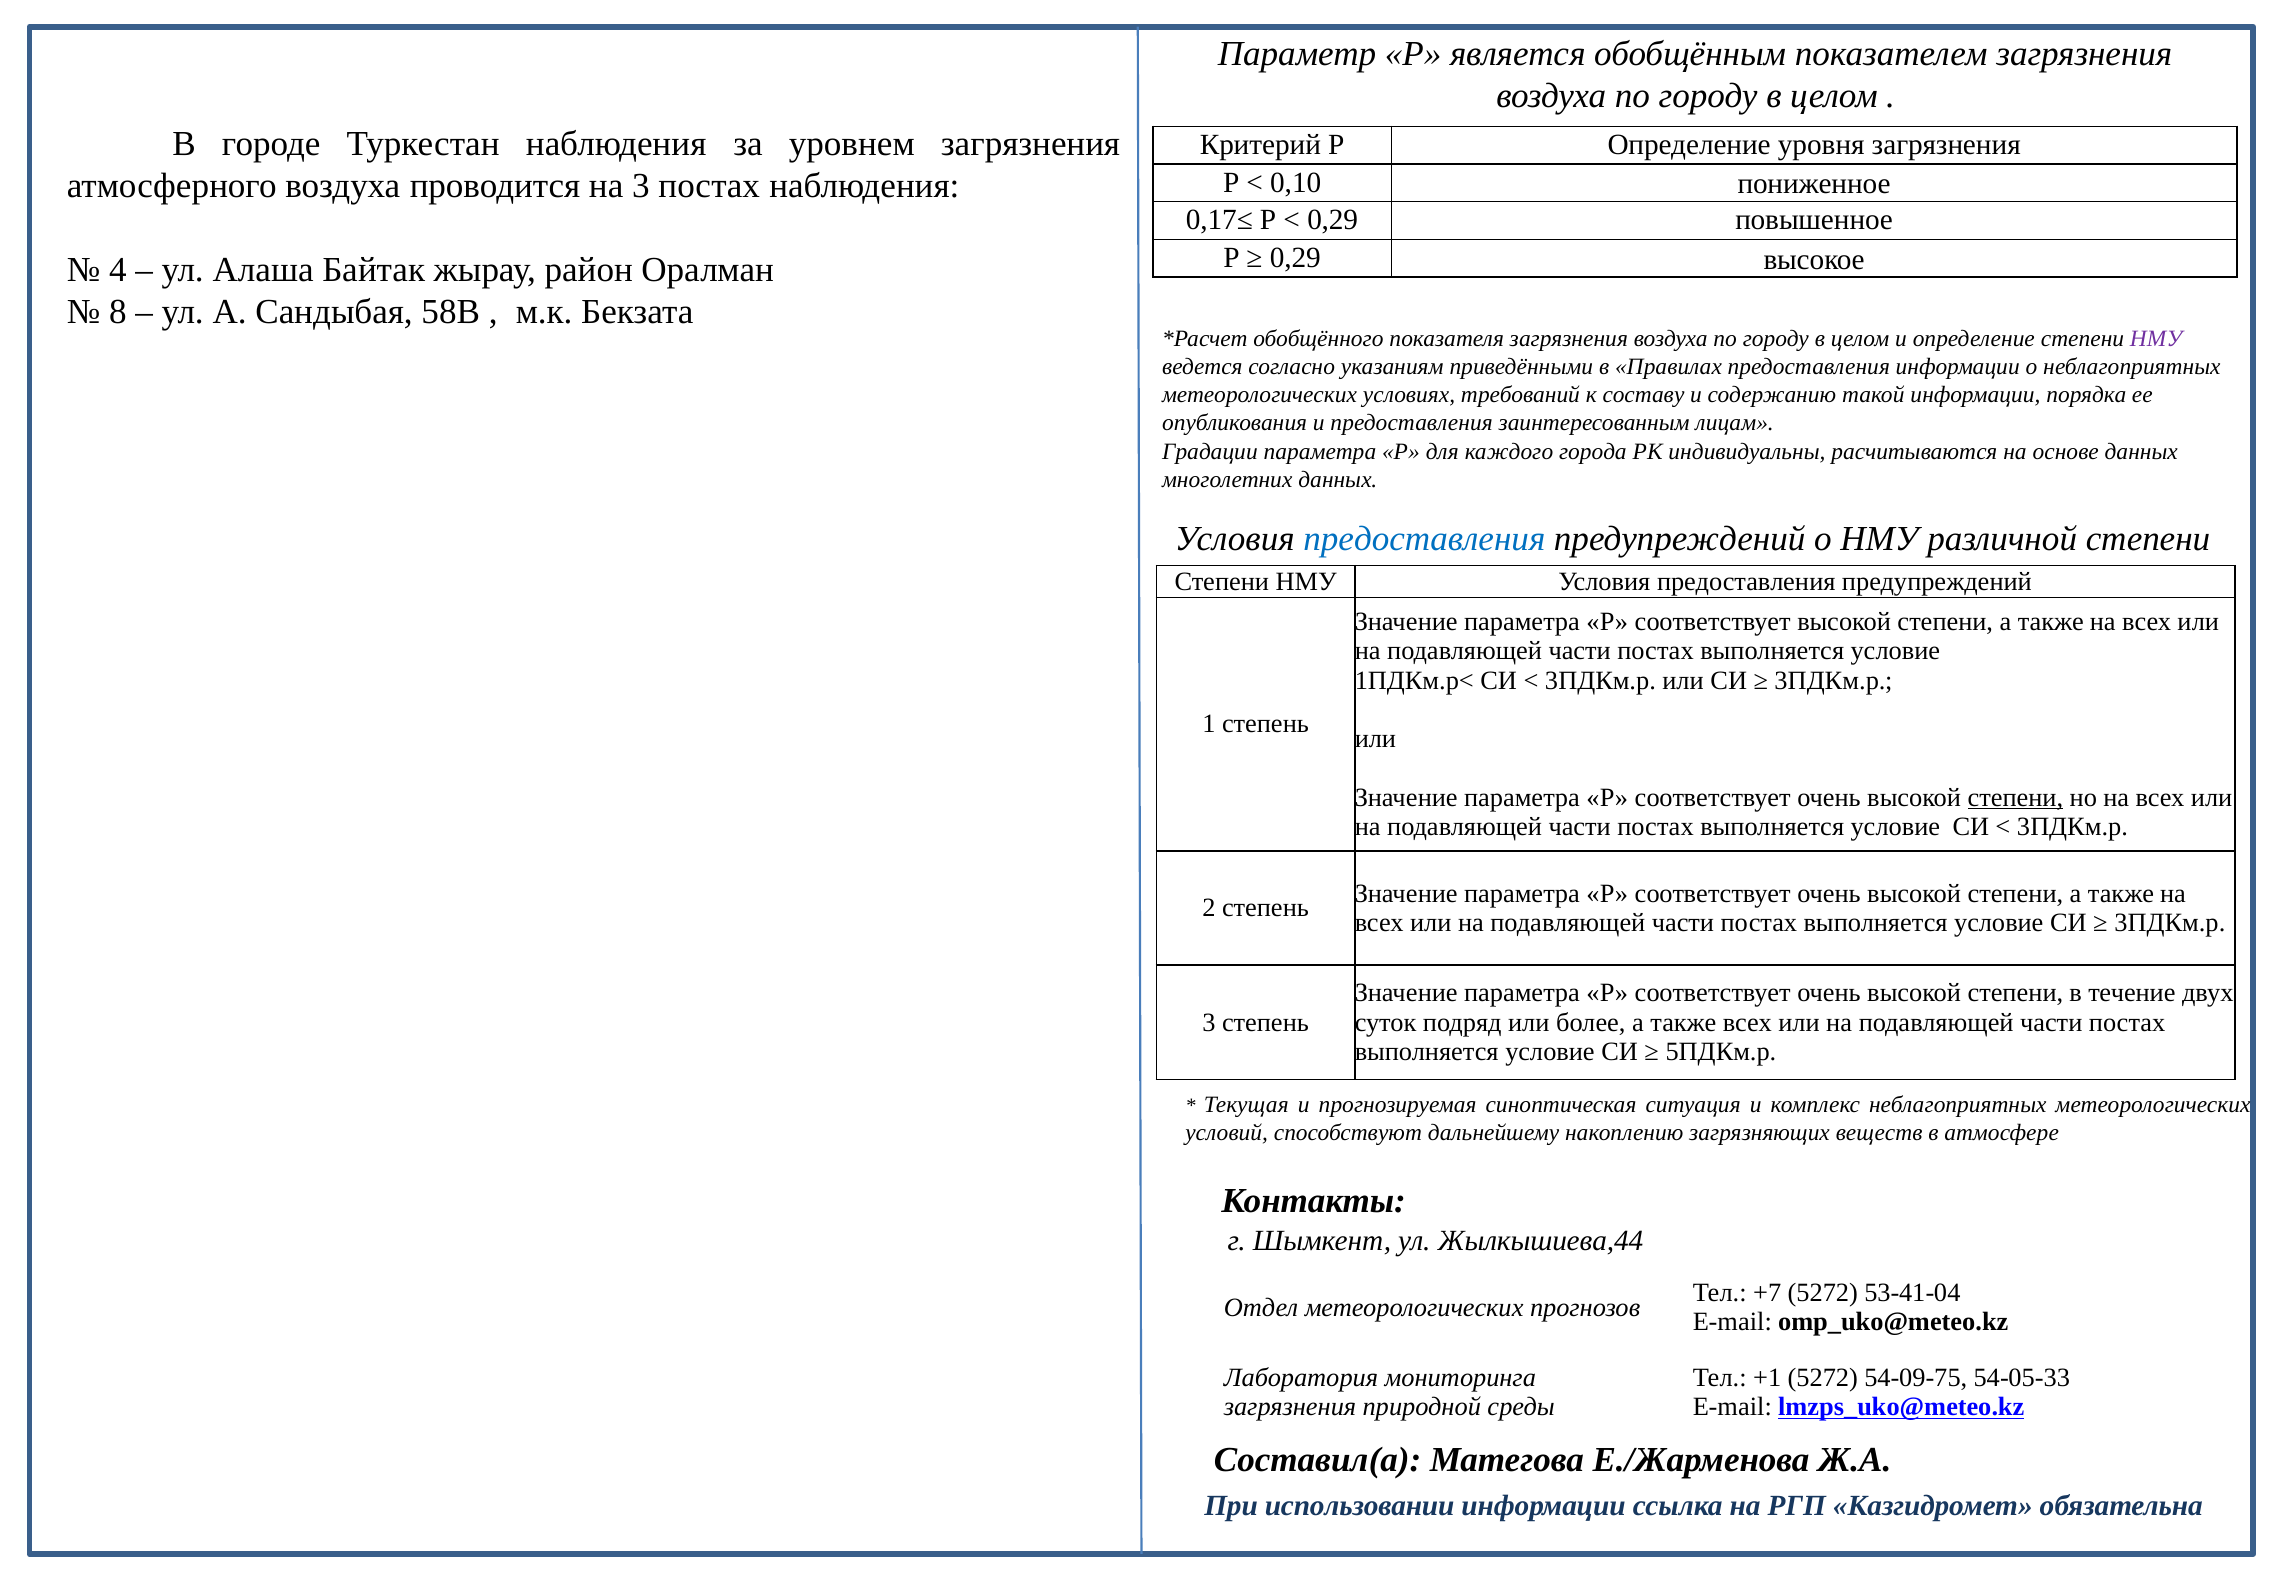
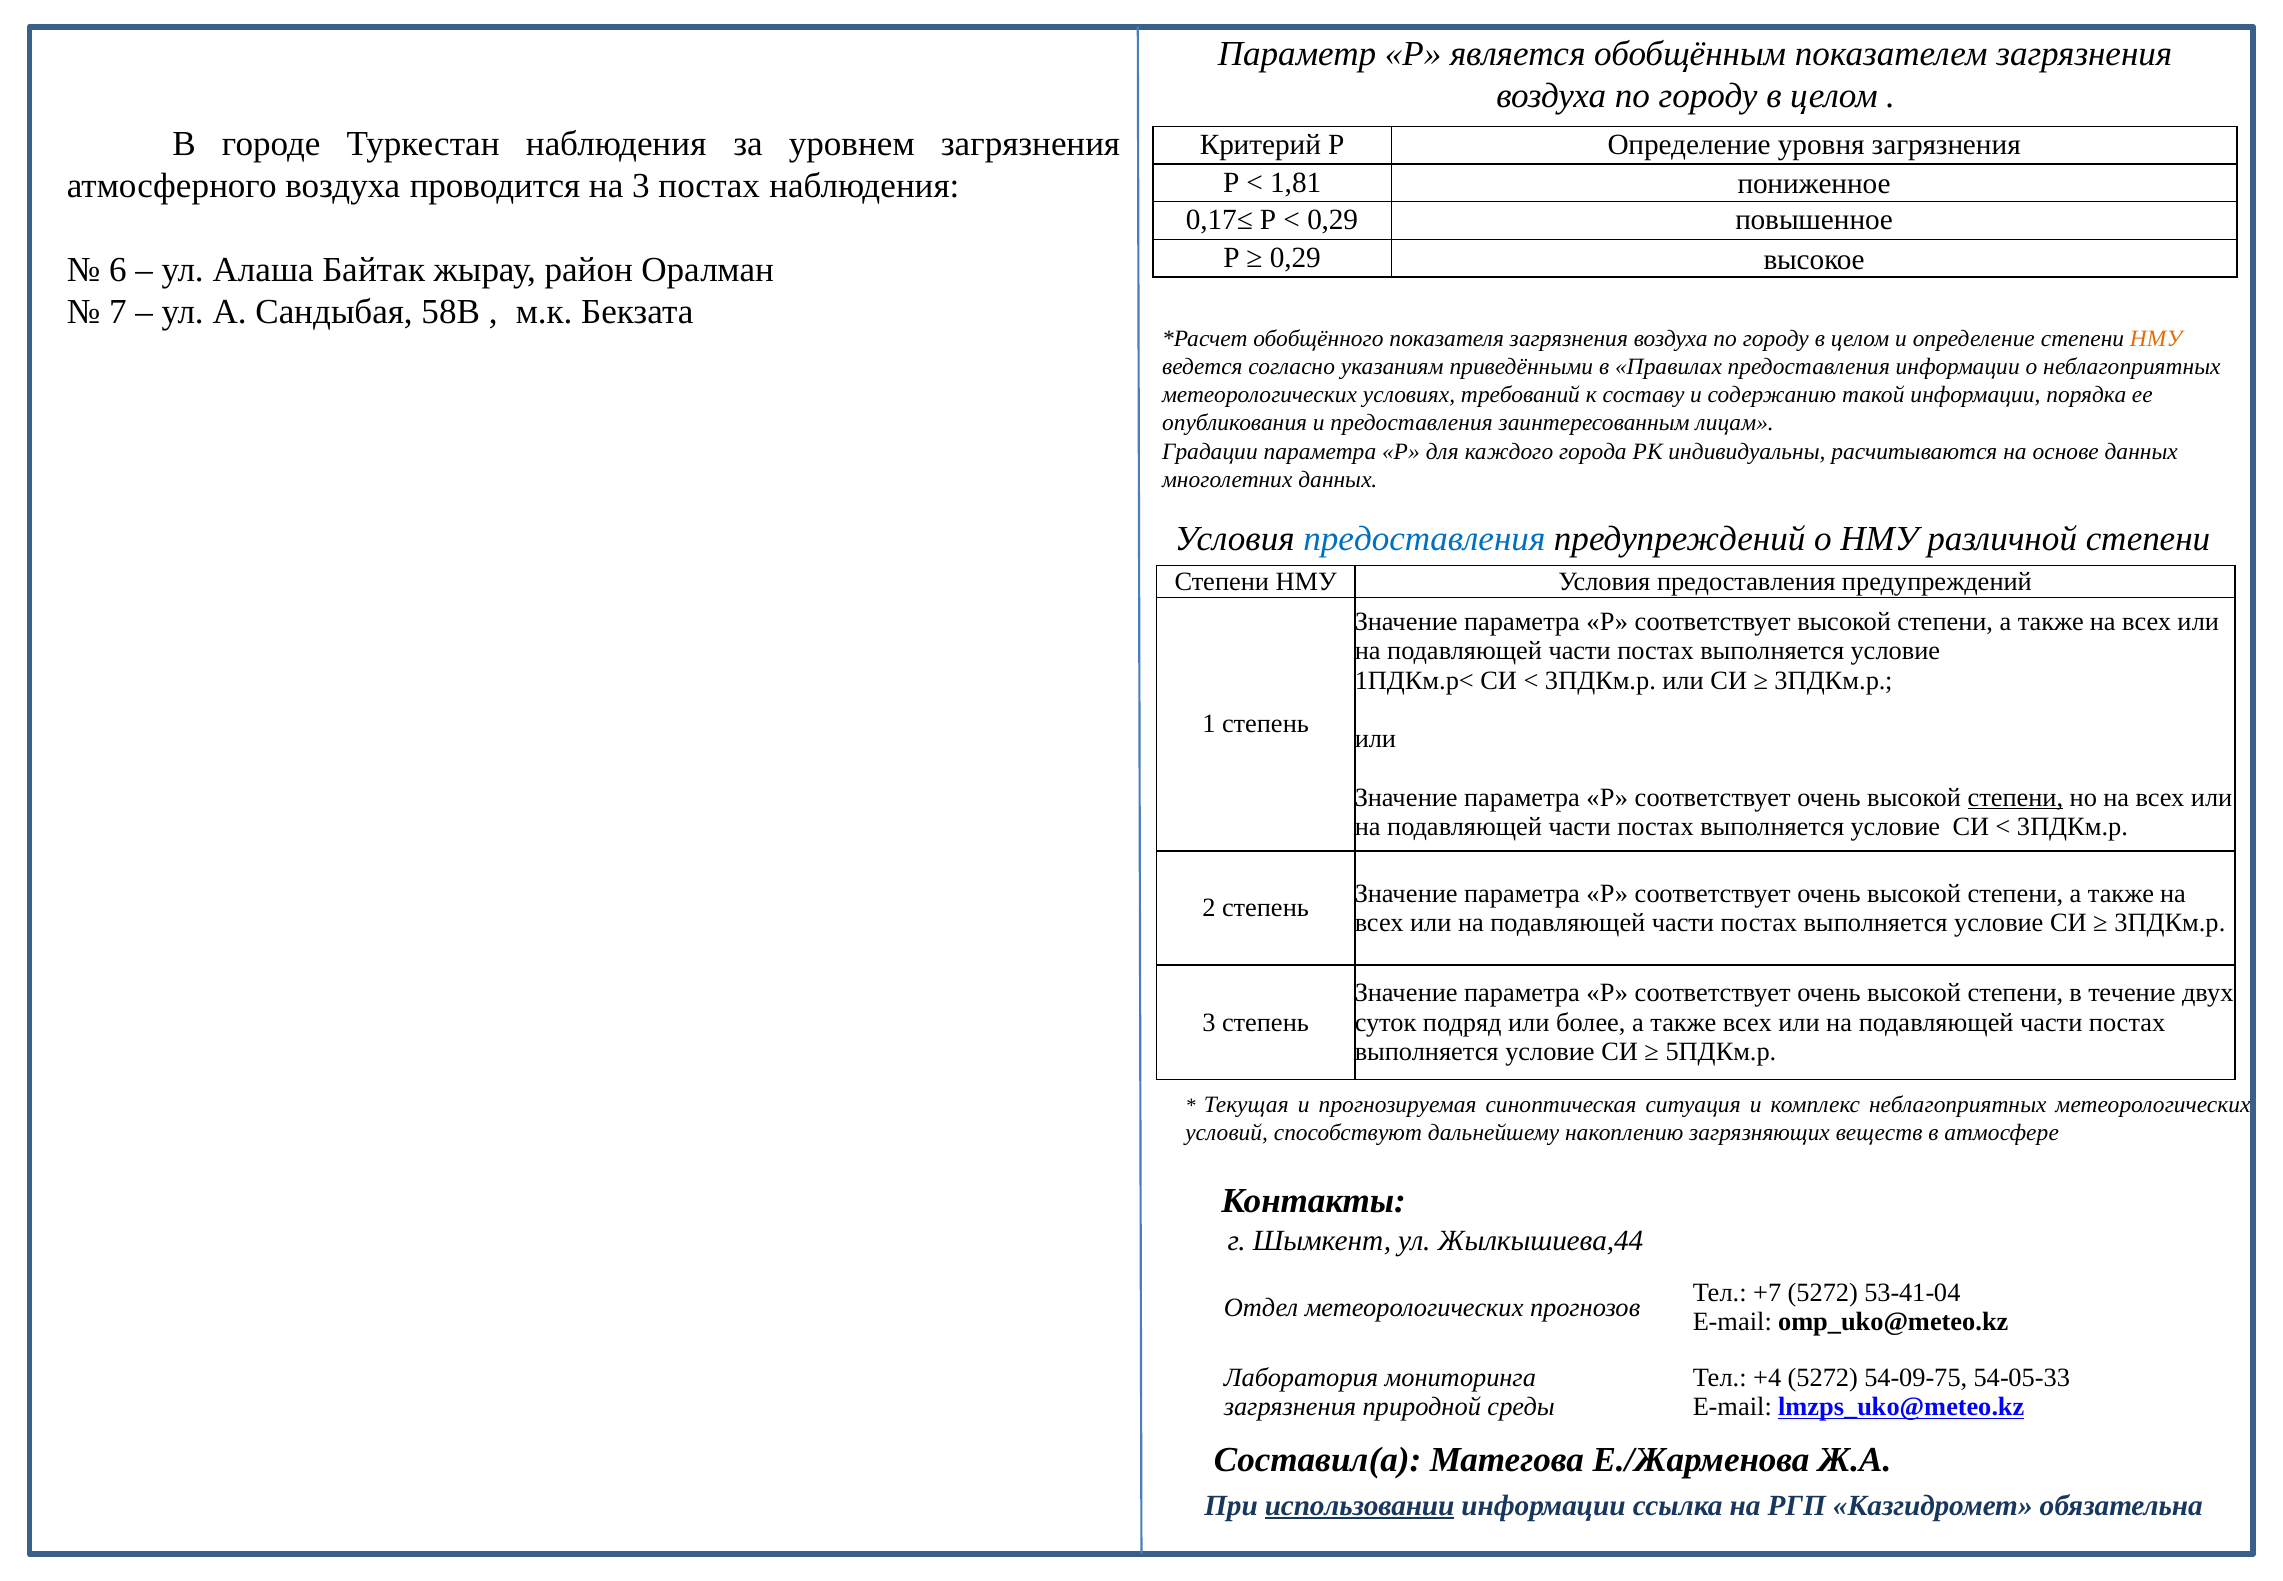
0,10: 0,10 -> 1,81
4: 4 -> 6
8: 8 -> 7
НМУ at (2156, 339) colour: purple -> orange
+1: +1 -> +4
использовании underline: none -> present
